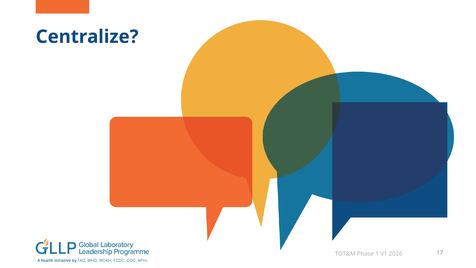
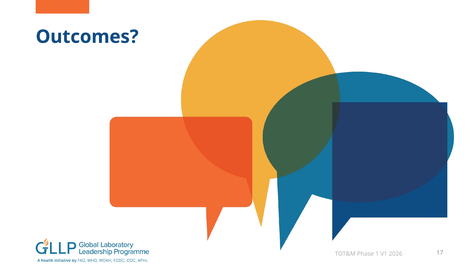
Centralize: Centralize -> Outcomes
